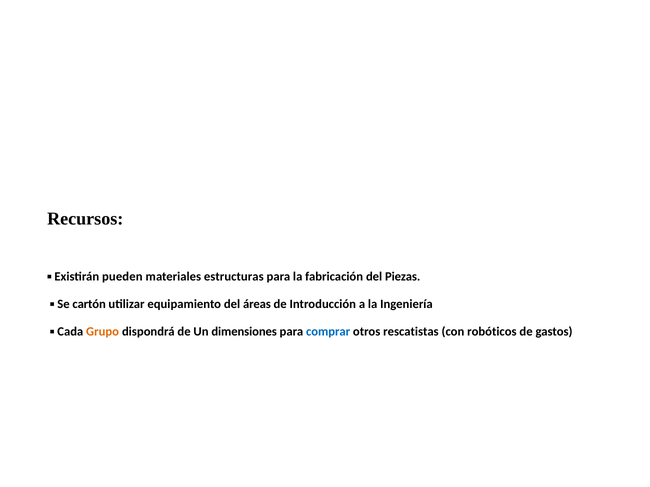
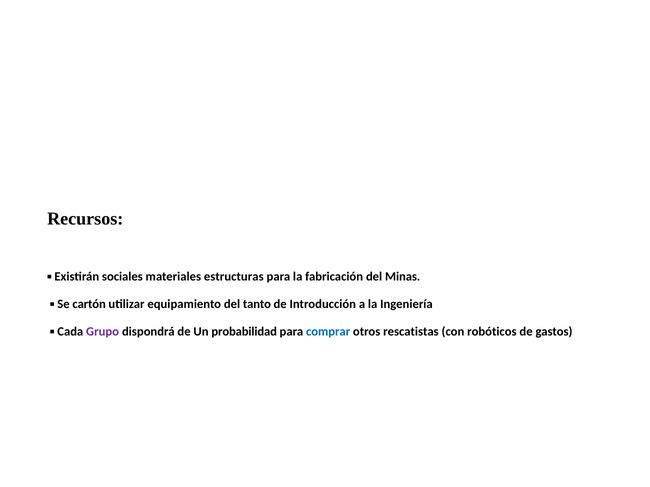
pueden: pueden -> sociales
Piezas: Piezas -> Minas
áreas: áreas -> tanto
Grupo colour: orange -> purple
dimensiones: dimensiones -> probabilidad
